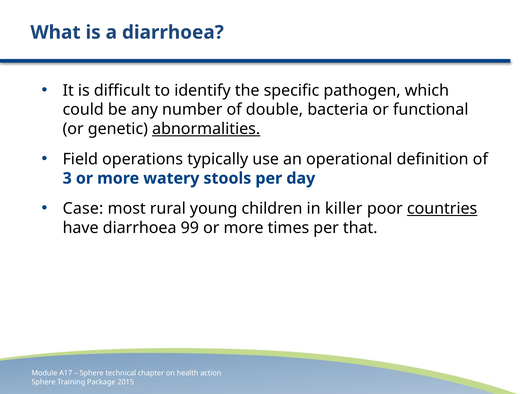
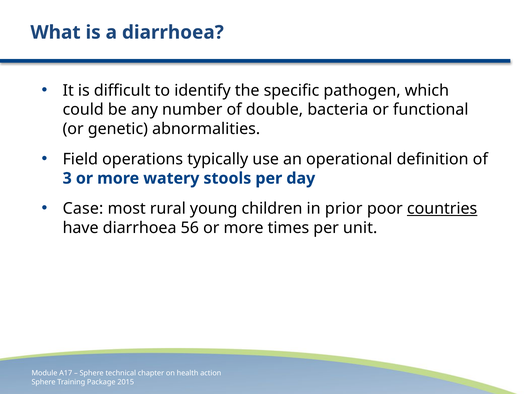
abnormalities underline: present -> none
killer: killer -> prior
99: 99 -> 56
that: that -> unit
